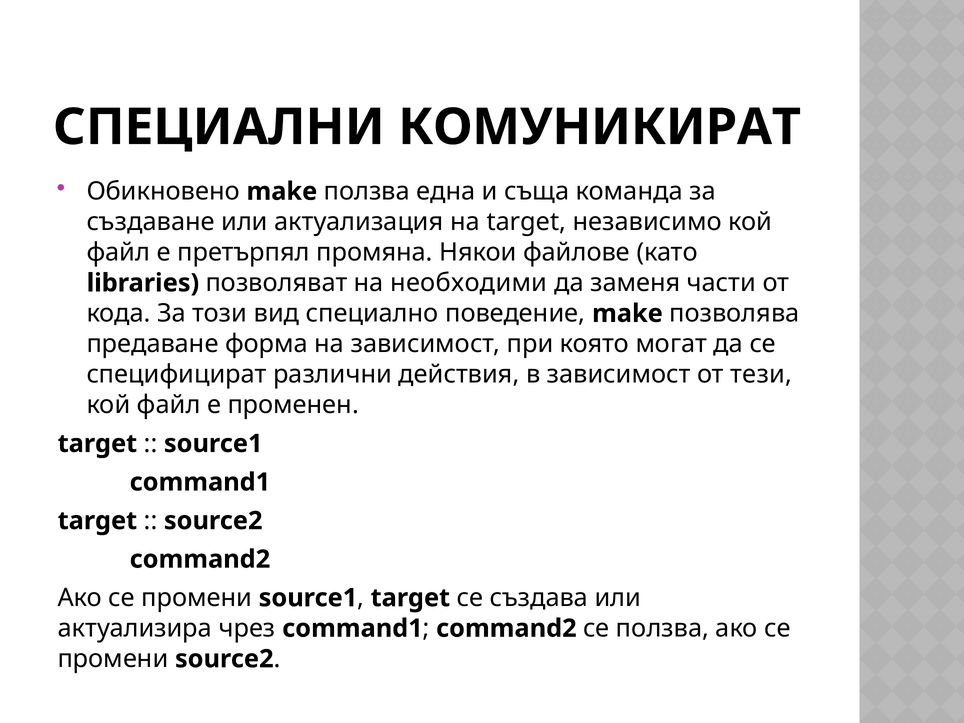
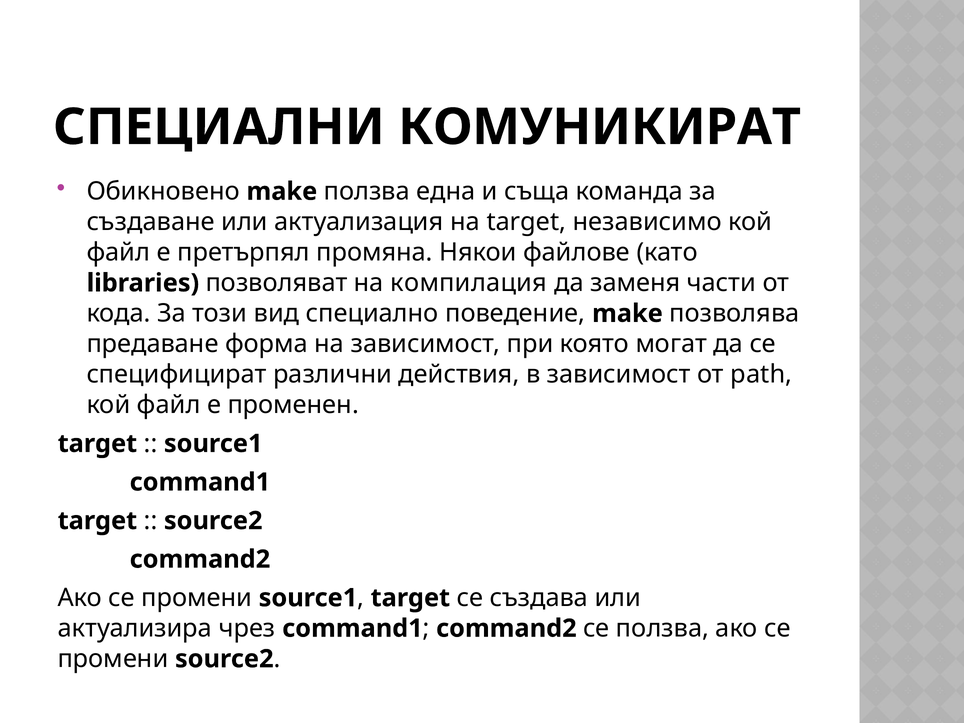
необходими: необходими -> компилация
тези: тези -> path
